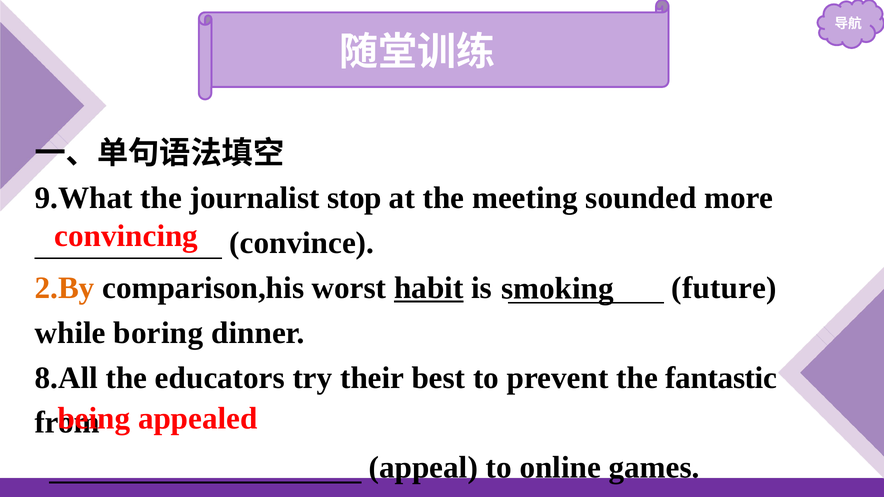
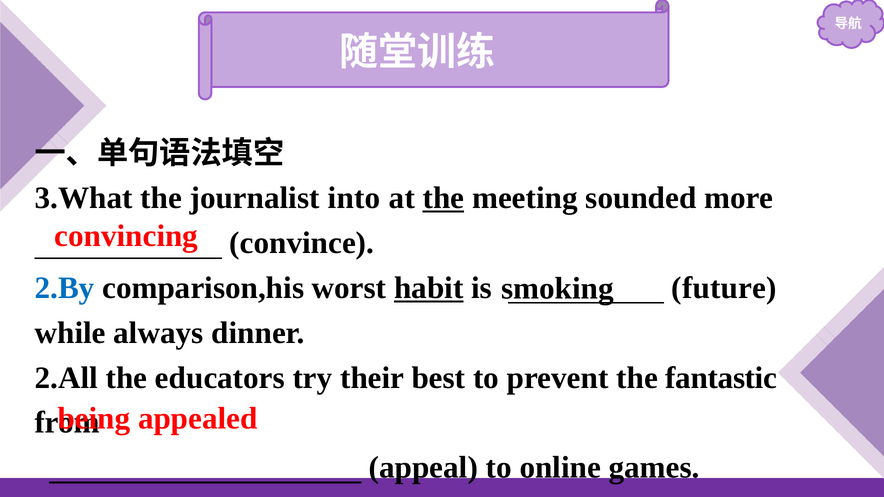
9.What: 9.What -> 3.What
stop: stop -> into
the at (443, 198) underline: none -> present
2.By colour: orange -> blue
boring: boring -> always
8.All: 8.All -> 2.All
